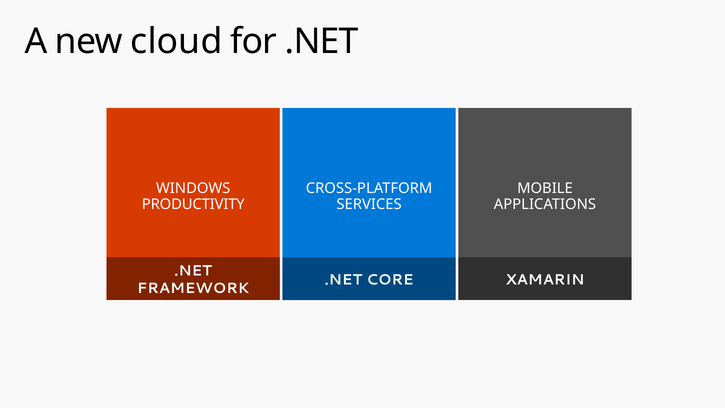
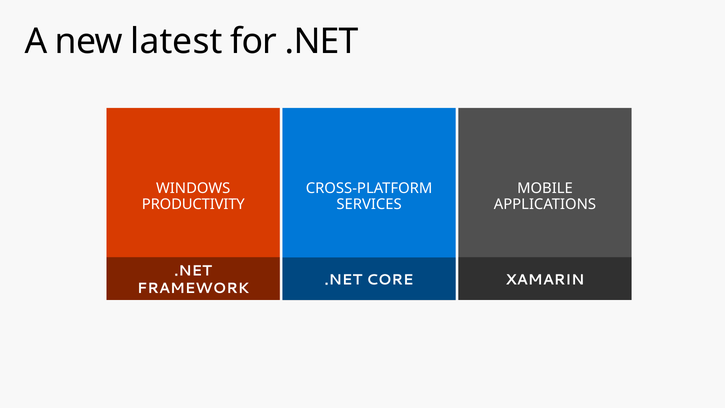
cloud: cloud -> latest
